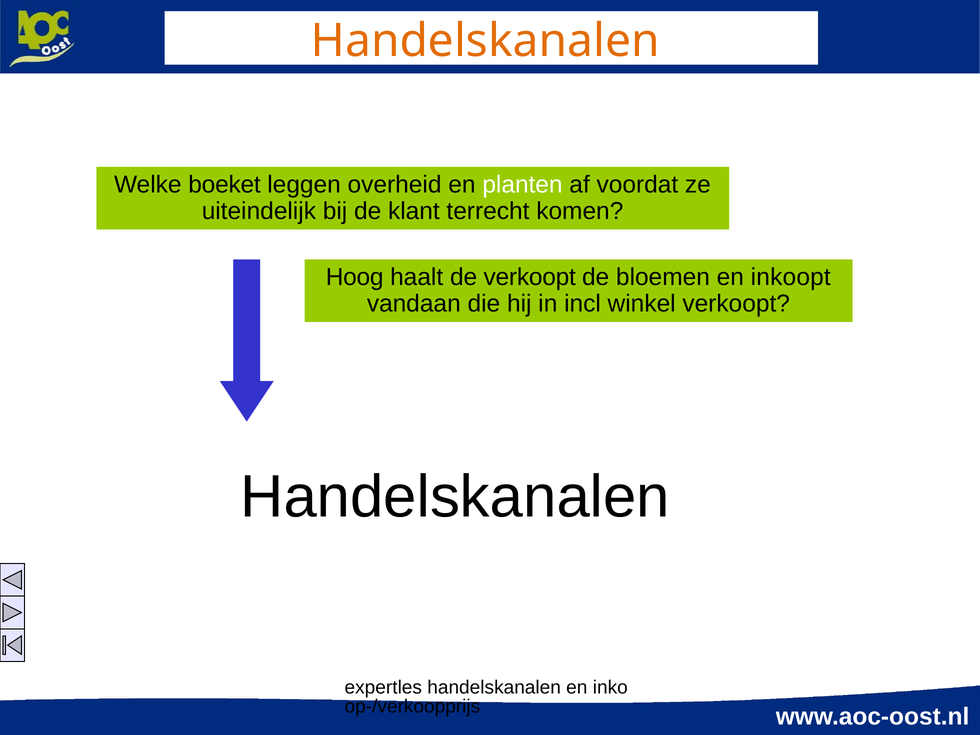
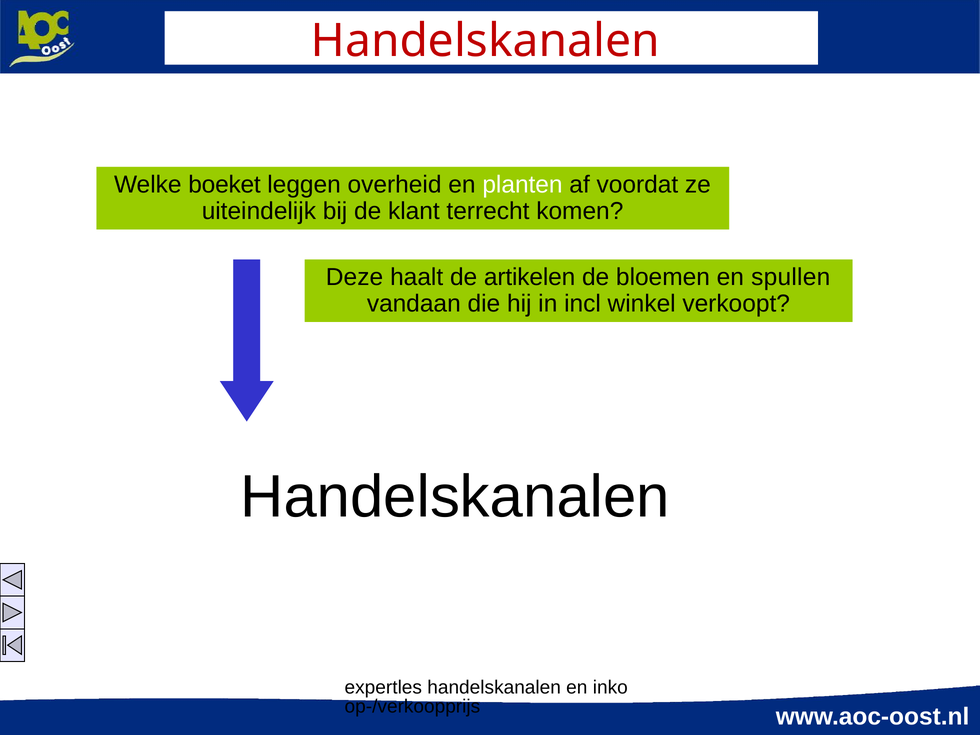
Handelskanalen at (485, 41) colour: orange -> red
Hoog: Hoog -> Deze
de verkoopt: verkoopt -> artikelen
inkoopt: inkoopt -> spullen
